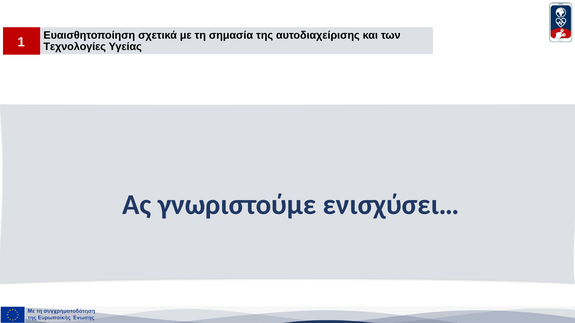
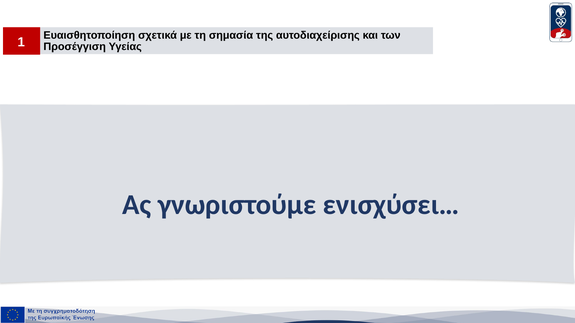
Τεχνολογίες: Τεχνολογίες -> Προσέγγιση
